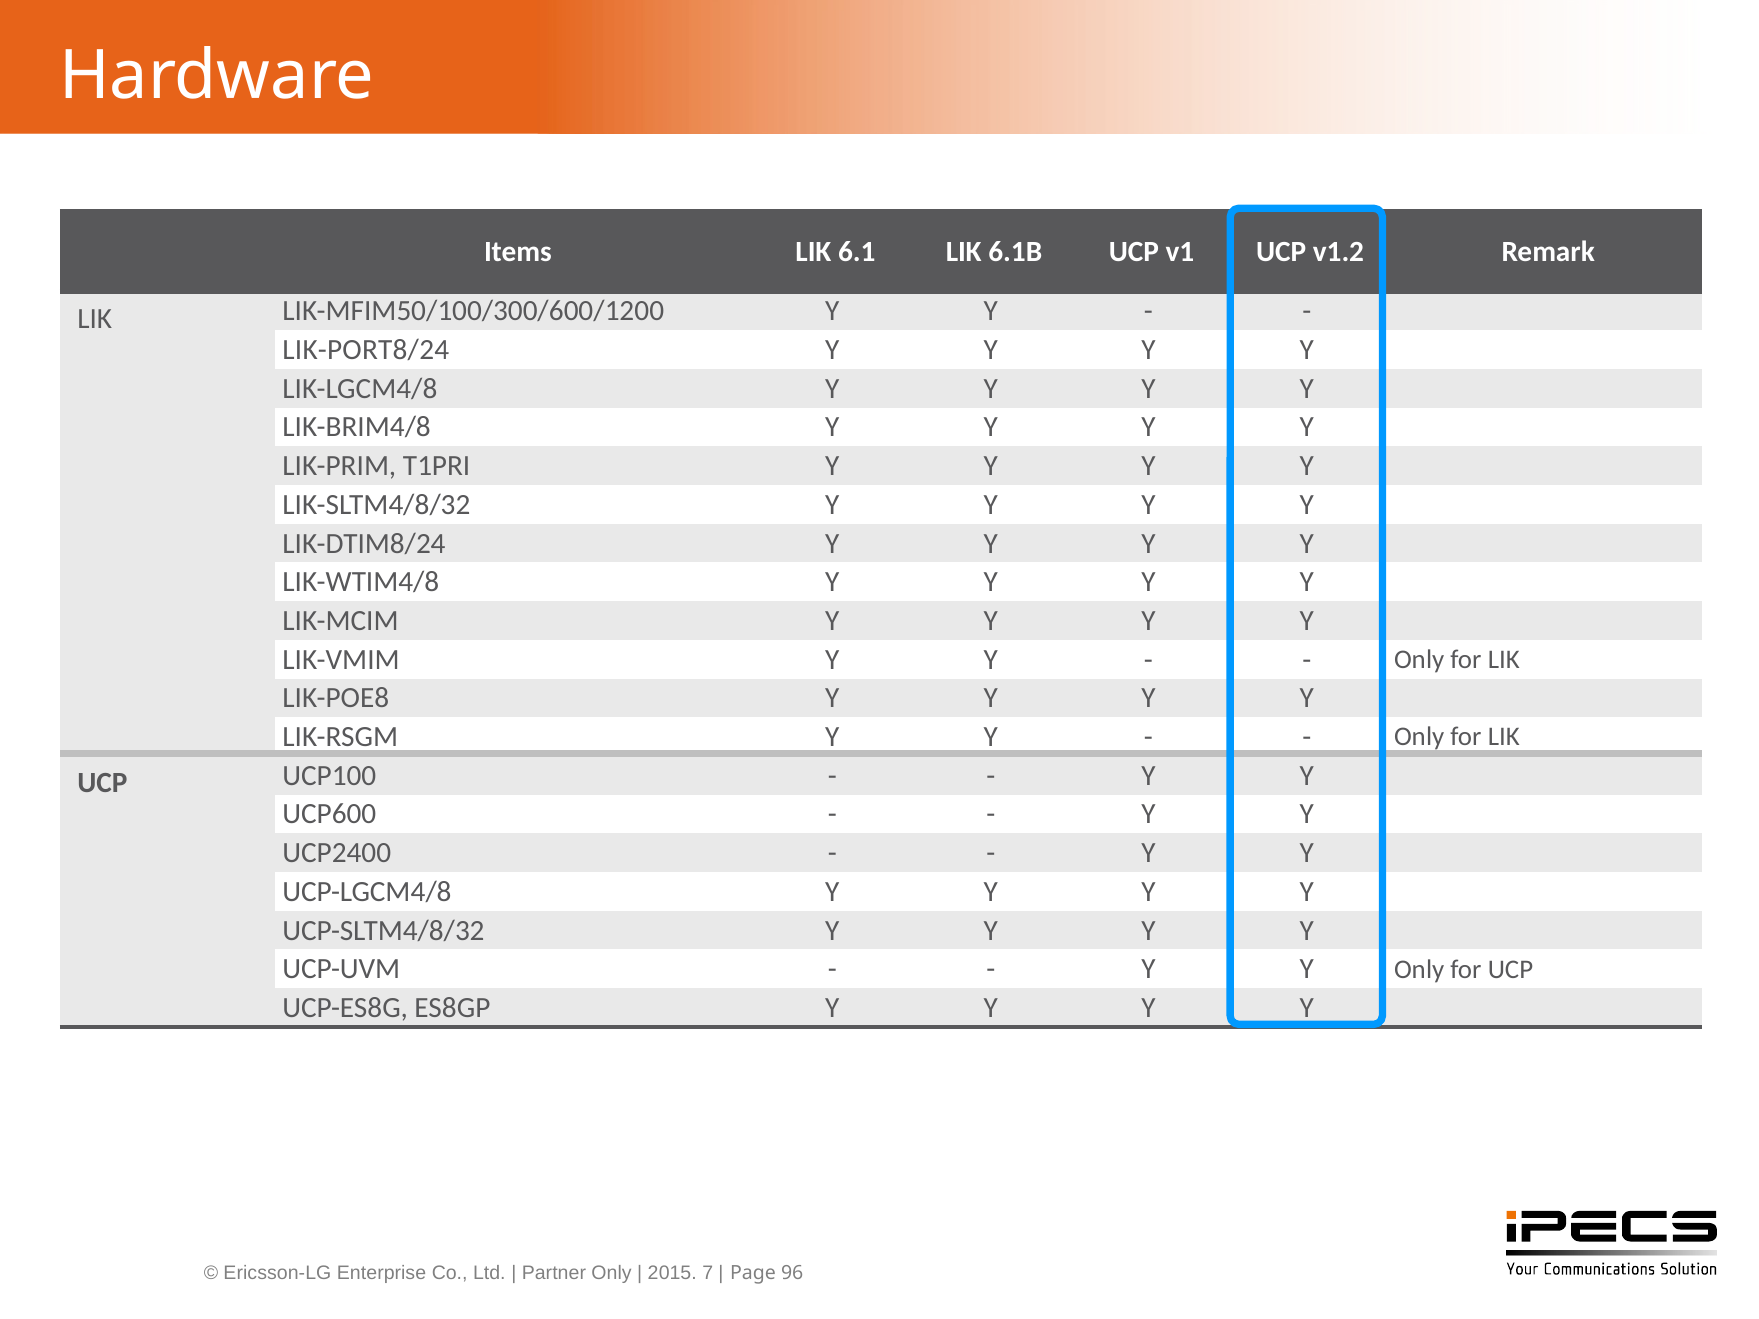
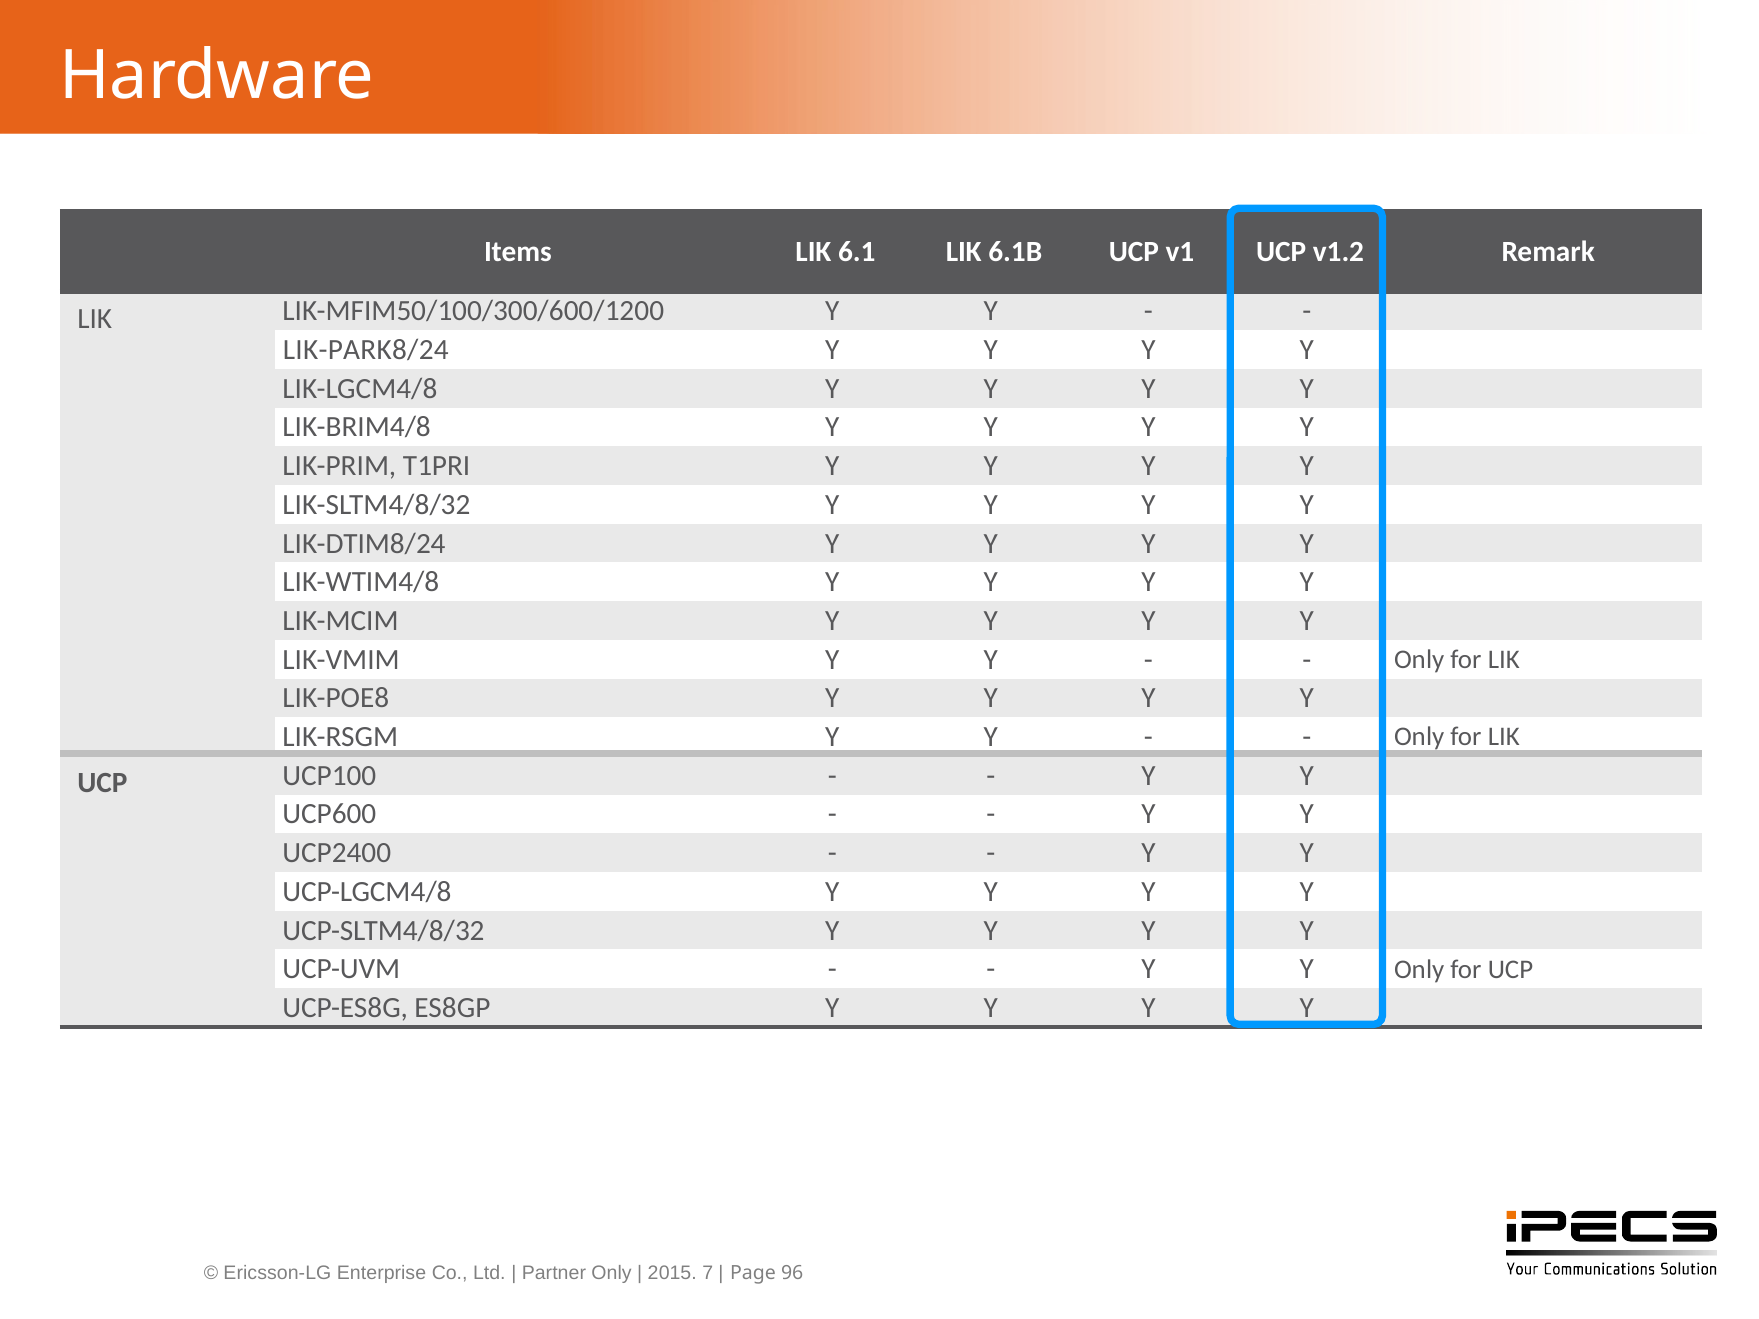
LIK-PORT8/24: LIK-PORT8/24 -> LIK-PARK8/24
